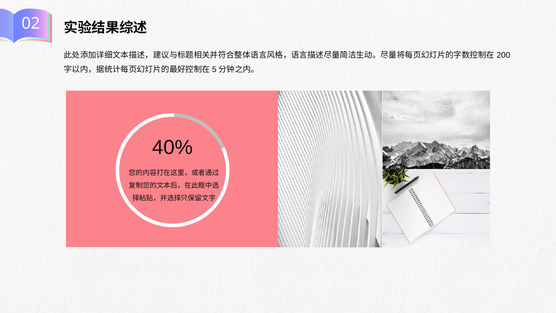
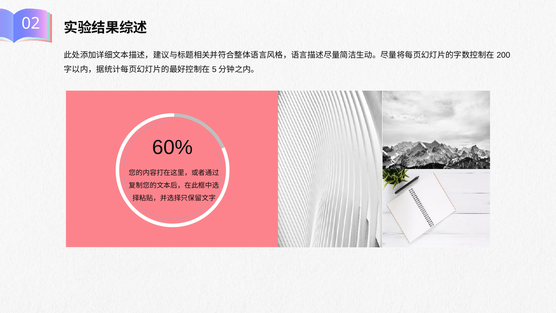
40%: 40% -> 60%
